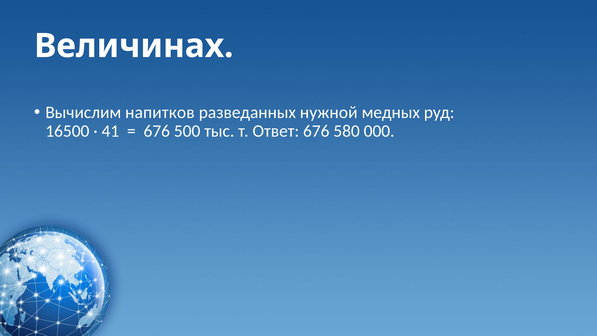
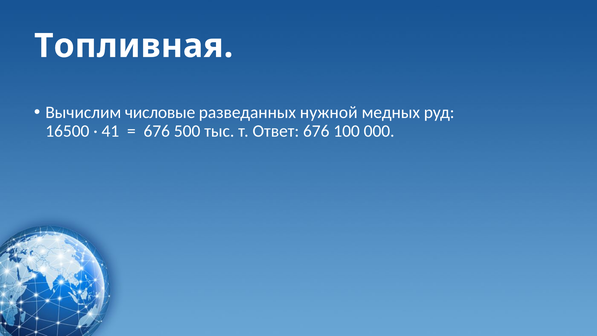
Величинах: Величинах -> Топливная
напитков: напитков -> числовые
580: 580 -> 100
